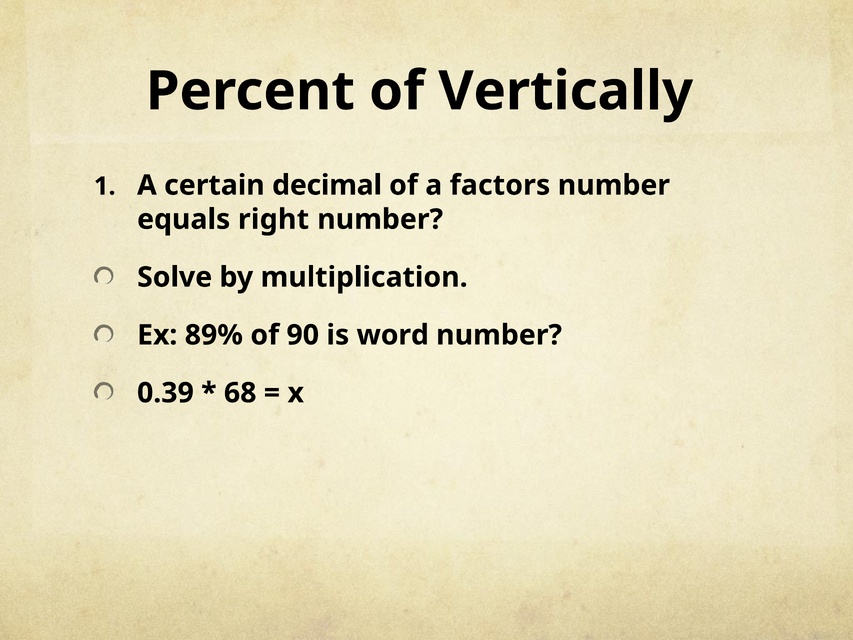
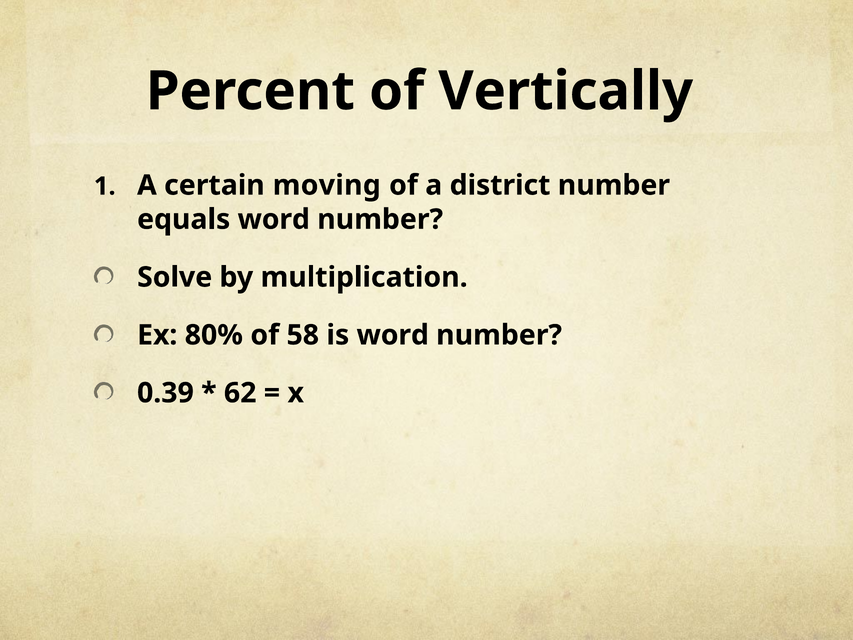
decimal: decimal -> moving
factors: factors -> district
equals right: right -> word
89%: 89% -> 80%
90: 90 -> 58
68: 68 -> 62
